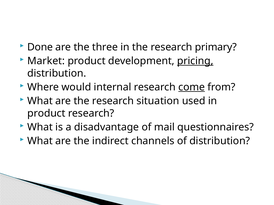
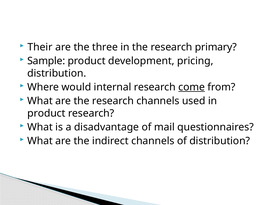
Done: Done -> Their
Market: Market -> Sample
pricing underline: present -> none
research situation: situation -> channels
